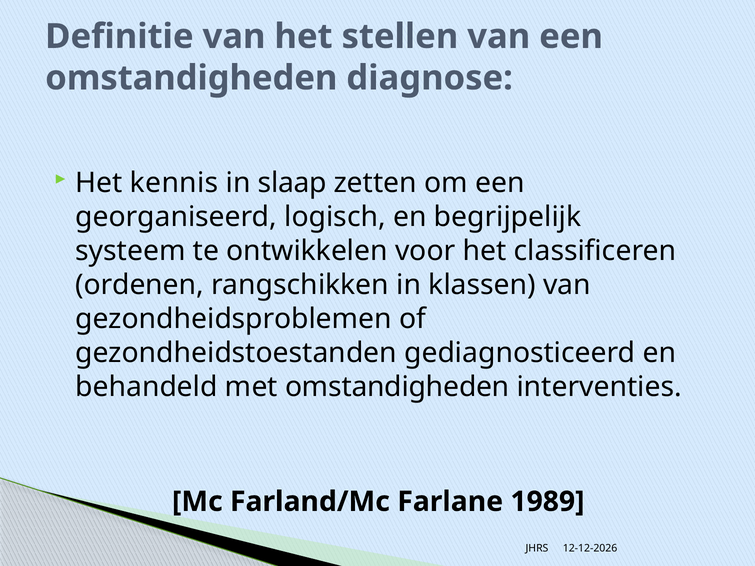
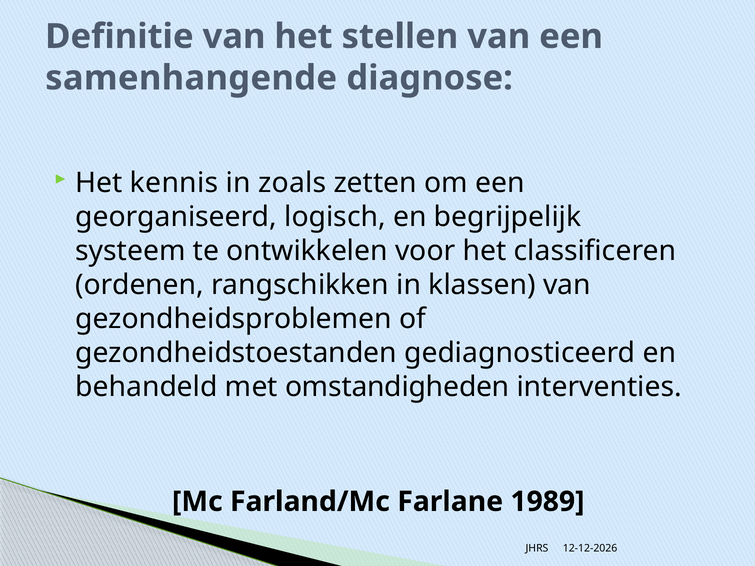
omstandigheden at (191, 78): omstandigheden -> samenhangende
slaap: slaap -> zoals
